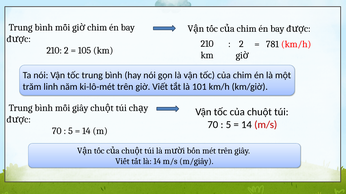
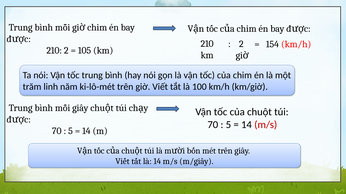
781: 781 -> 154
101: 101 -> 100
